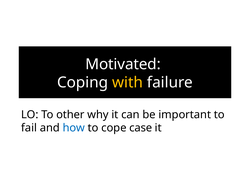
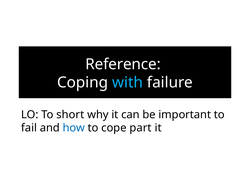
Motivated: Motivated -> Reference
with colour: yellow -> light blue
other: other -> short
case: case -> part
